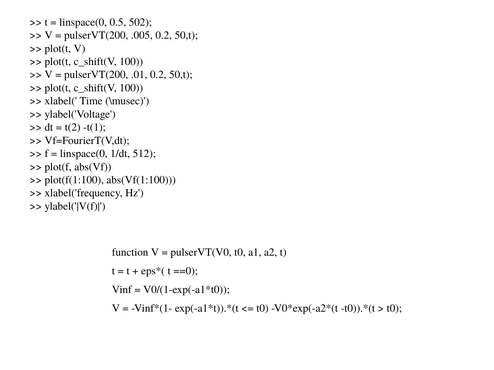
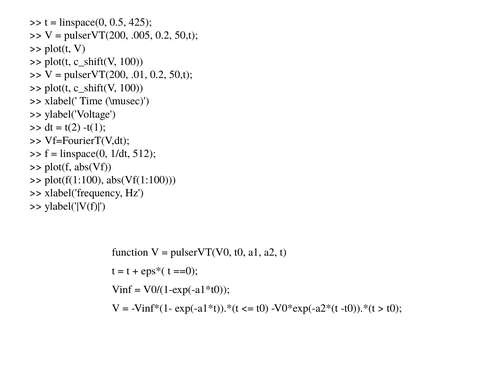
502: 502 -> 425
